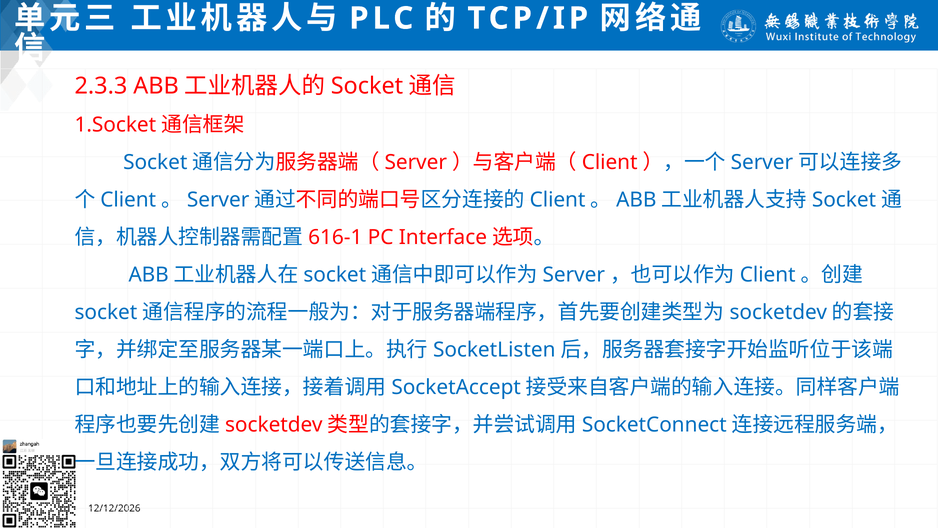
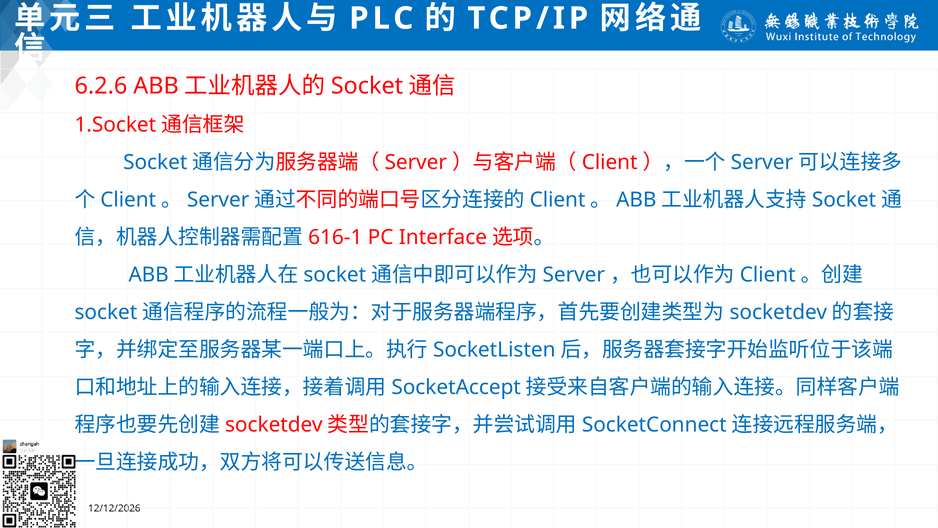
2.3.3: 2.3.3 -> 6.2.6
